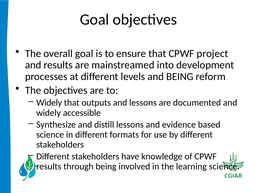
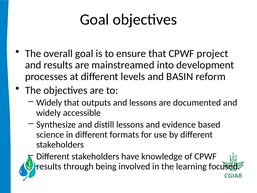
and BEING: BEING -> BASIN
learning science: science -> focused
